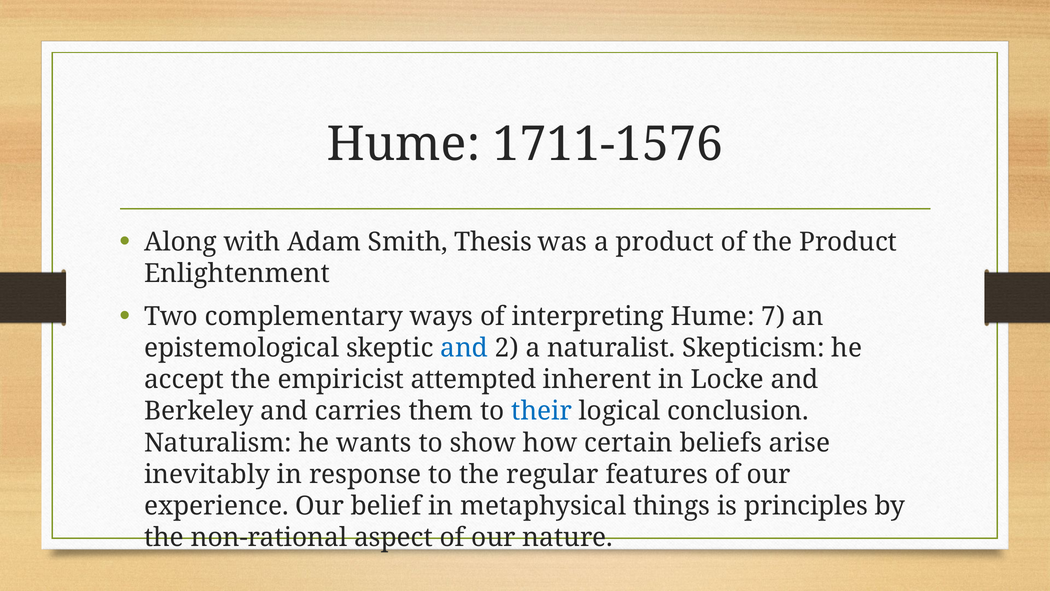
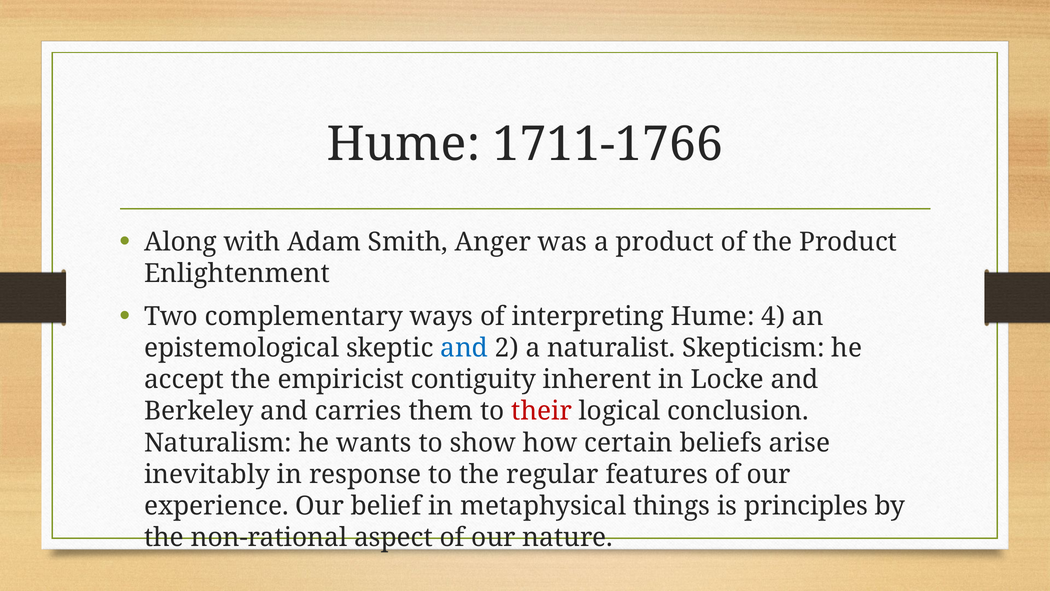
1711-1576: 1711-1576 -> 1711-1766
Thesis: Thesis -> Anger
7: 7 -> 4
attempted: attempted -> contiguity
their colour: blue -> red
